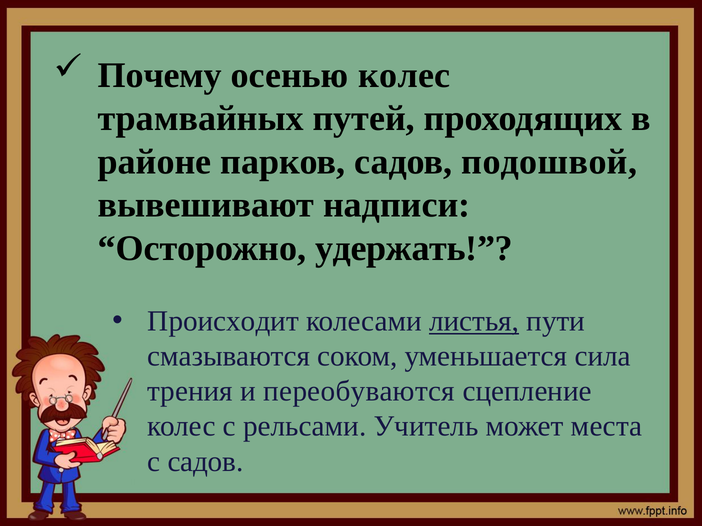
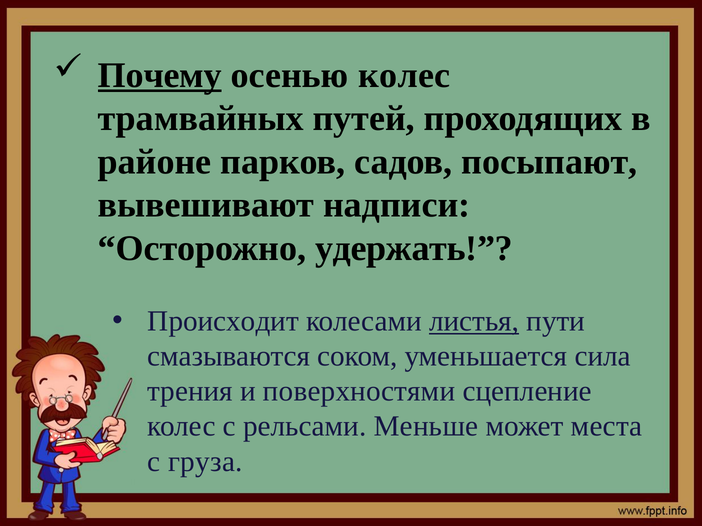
Почему underline: none -> present
подошвой: подошвой -> посыпают
переобуваются: переобуваются -> поверхностями
Учитель: Учитель -> Меньше
с садов: садов -> груза
